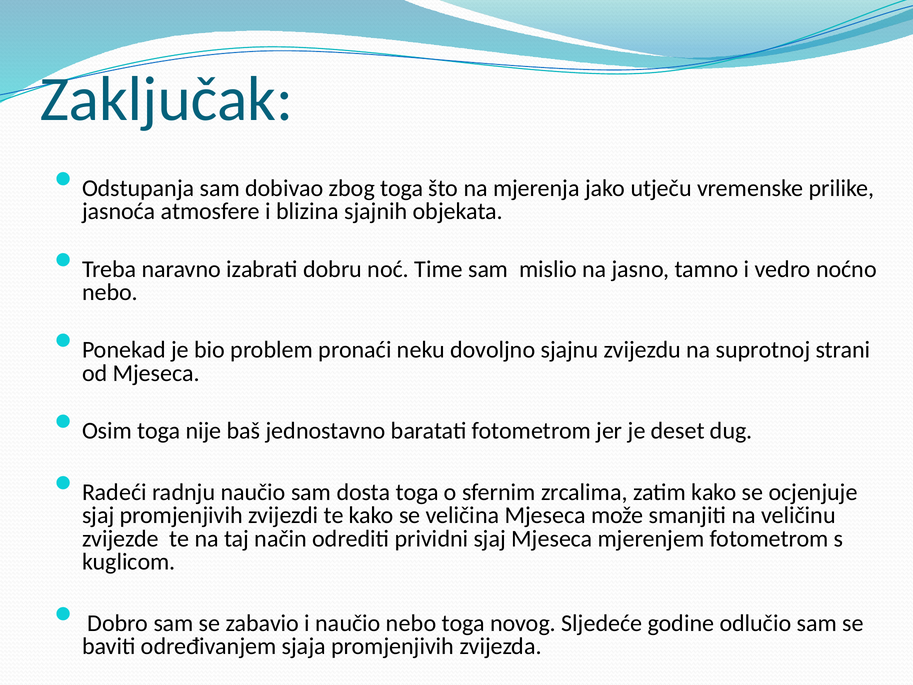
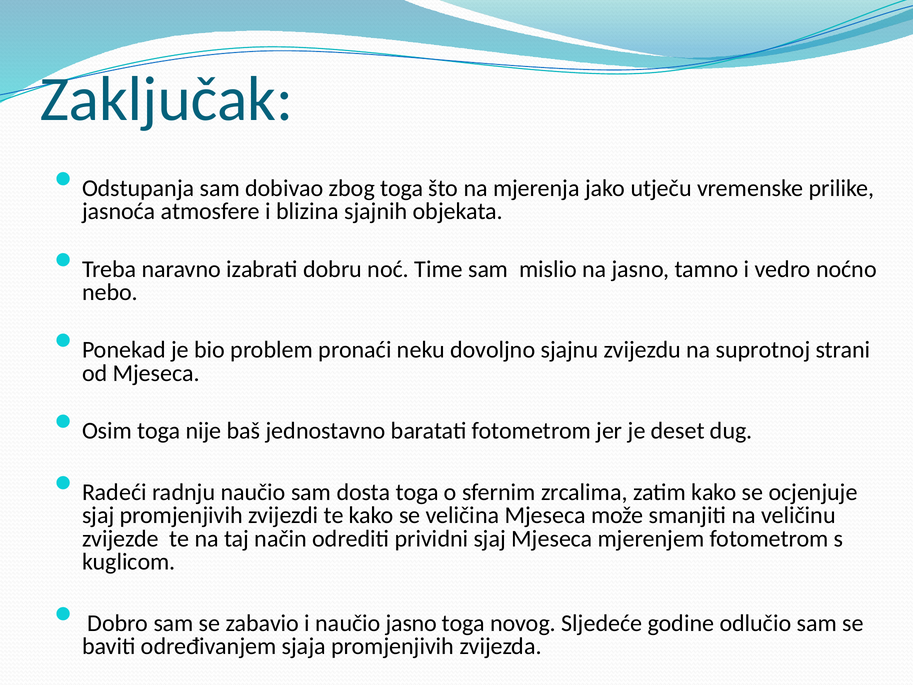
naučio nebo: nebo -> jasno
